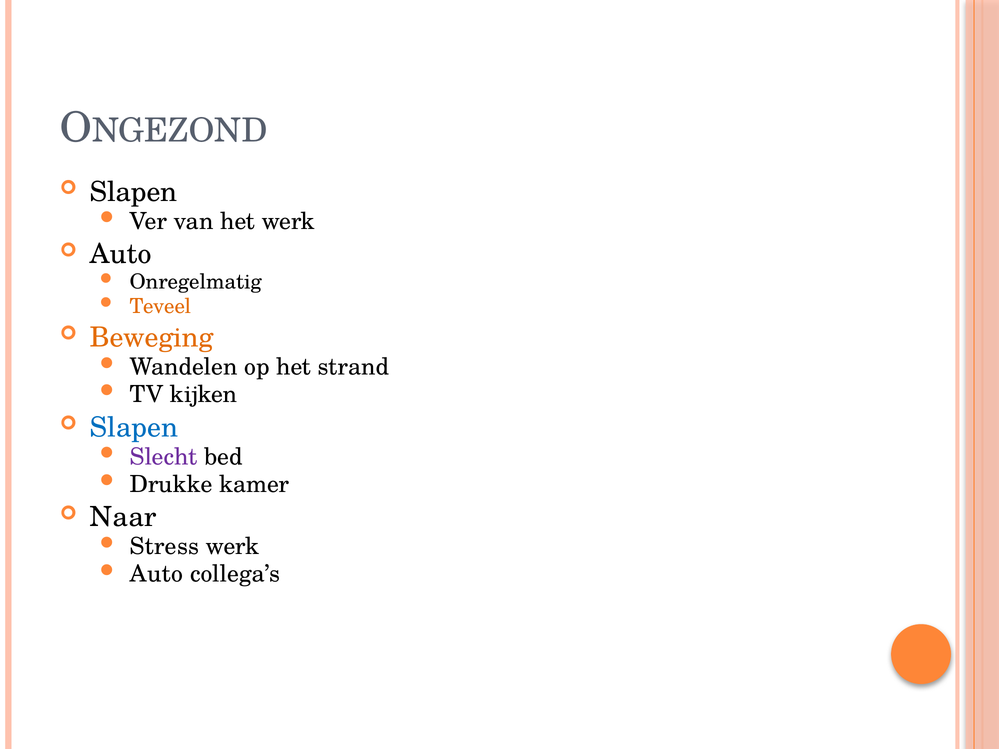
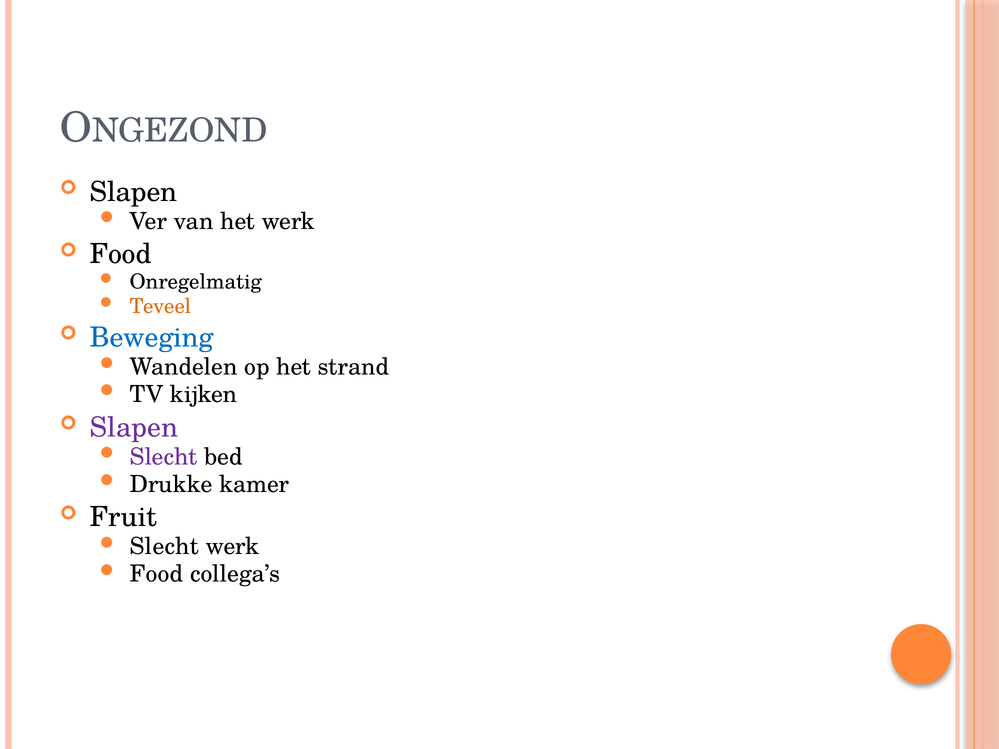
Auto at (121, 254): Auto -> Food
Beweging colour: orange -> blue
Slapen at (134, 427) colour: blue -> purple
Naar: Naar -> Fruit
Stress at (164, 547): Stress -> Slecht
Auto at (156, 574): Auto -> Food
